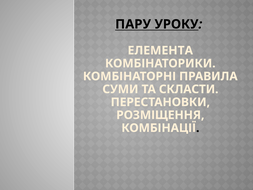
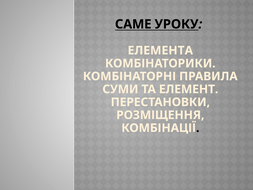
ПАРУ: ПАРУ -> САМЕ
СКЛАСТИ: СКЛАСТИ -> ЕЛЕМЕНТ
